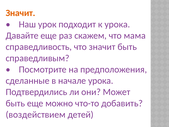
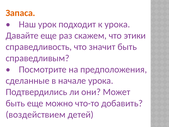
Значит at (20, 13): Значит -> Запаса
мама: мама -> этики
